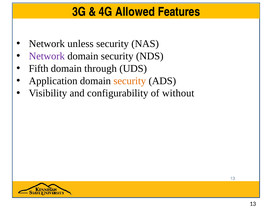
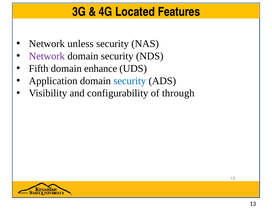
Allowed: Allowed -> Located
through: through -> enhance
security at (130, 81) colour: orange -> blue
without: without -> through
